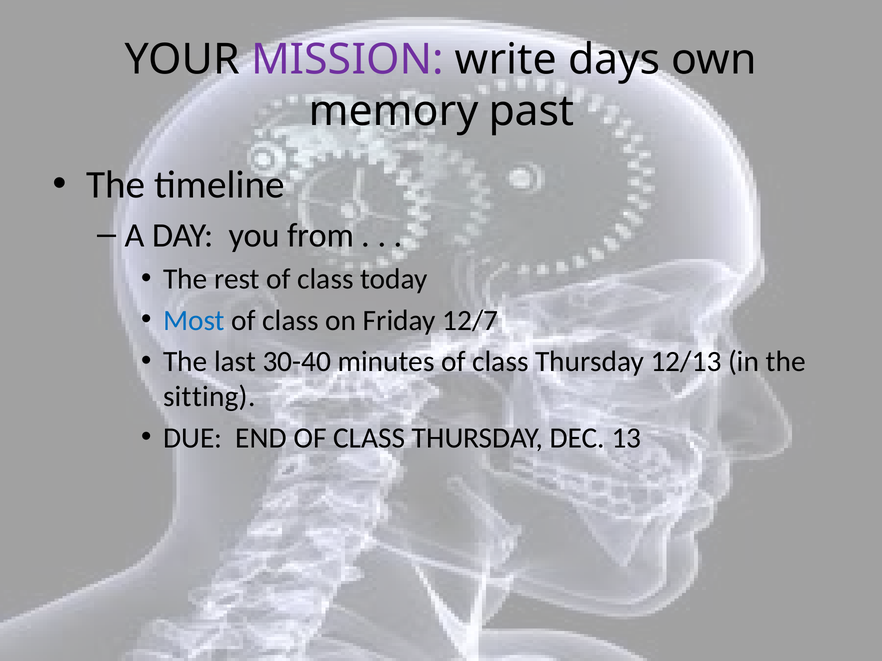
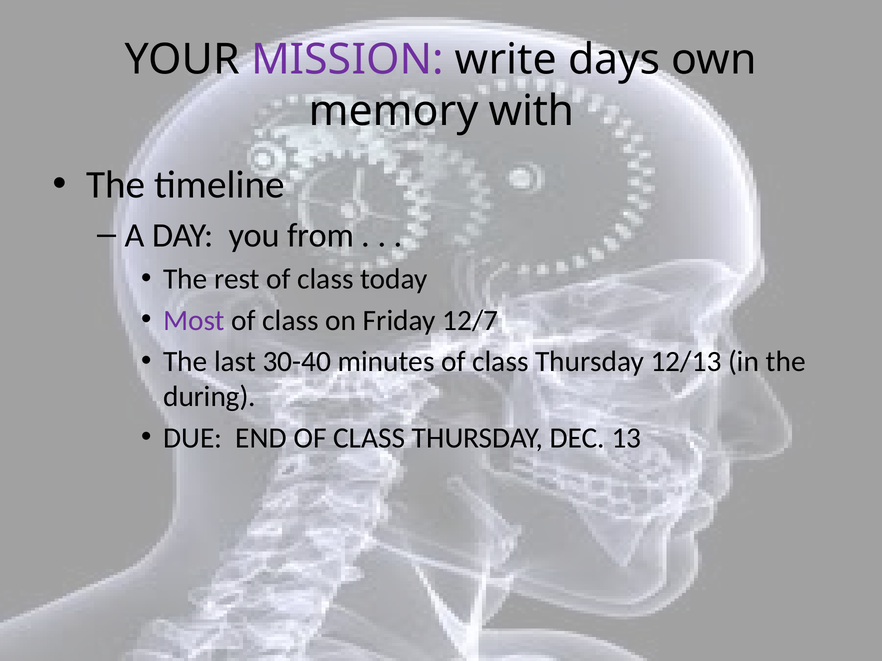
past: past -> with
Most colour: blue -> purple
sitting: sitting -> during
